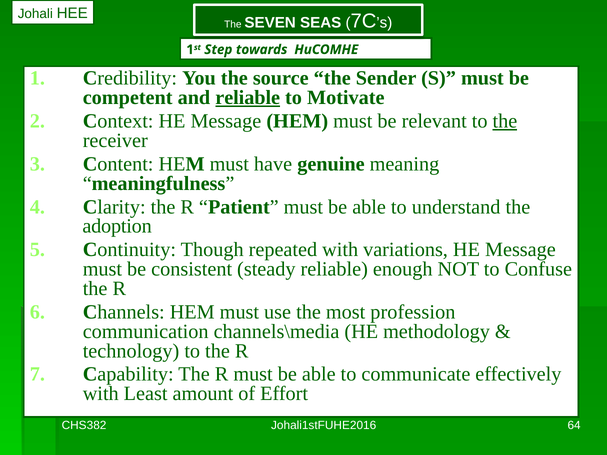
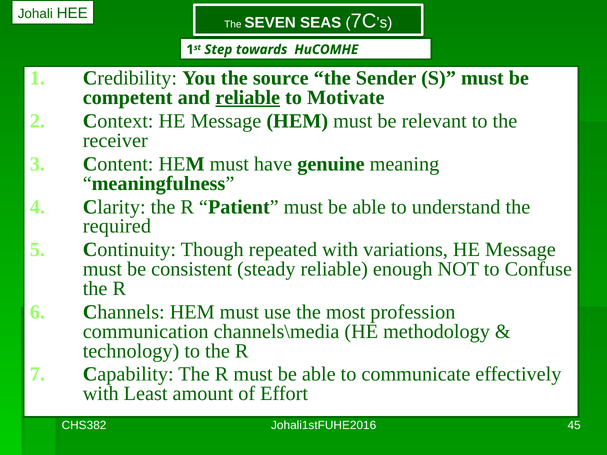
the at (505, 121) underline: present -> none
adoption: adoption -> required
64: 64 -> 45
